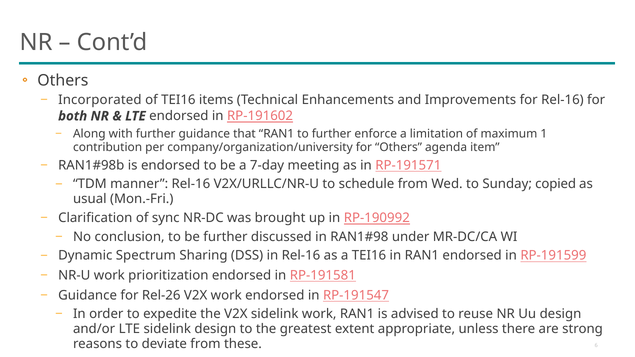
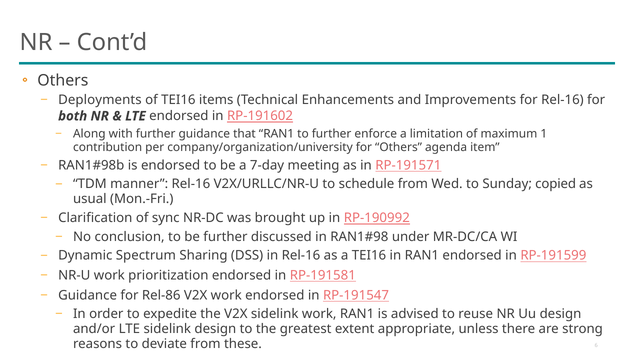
Incorporated: Incorporated -> Deployments
Rel-26: Rel-26 -> Rel-86
